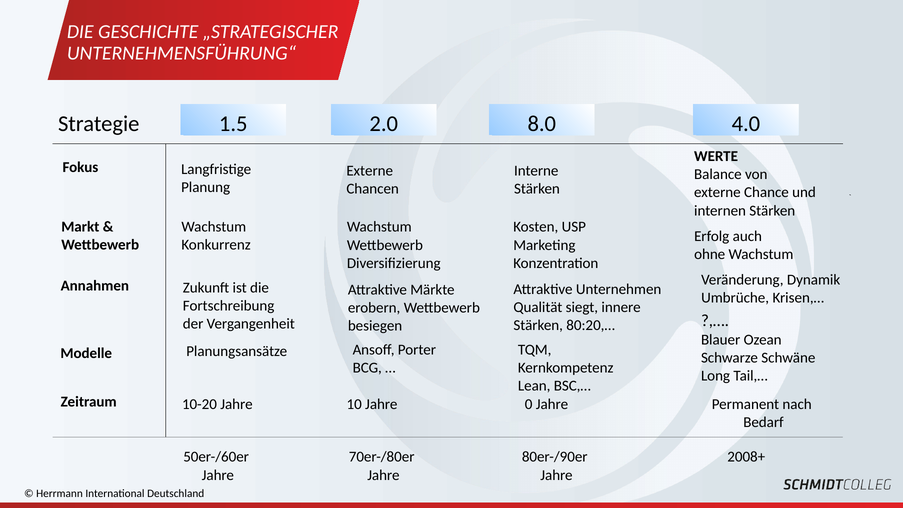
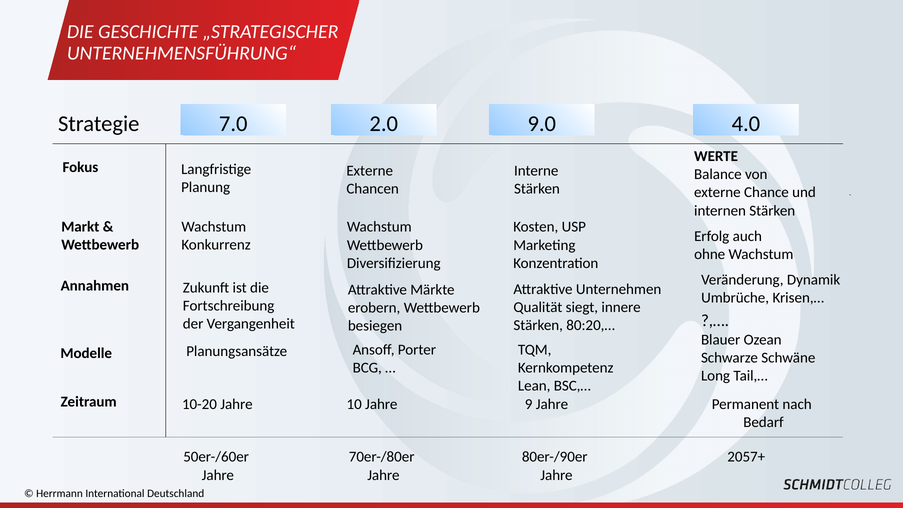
1.5: 1.5 -> 7.0
8.0: 8.0 -> 9.0
0: 0 -> 9
2008+: 2008+ -> 2057+
